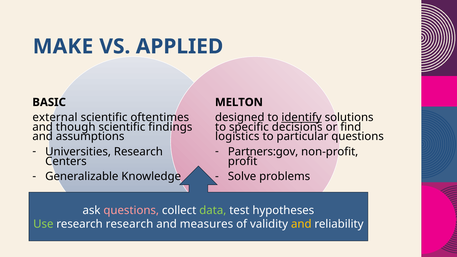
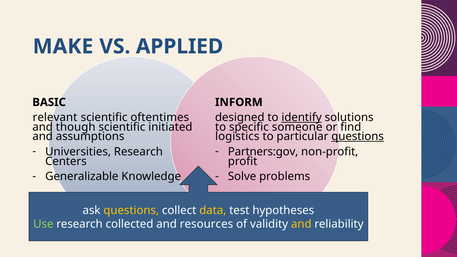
MELTON: MELTON -> INFORM
external: external -> relevant
findings: findings -> initiated
decisions: decisions -> someone
questions at (358, 137) underline: none -> present
questions at (131, 211) colour: pink -> yellow
data colour: light green -> yellow
research research: research -> collected
measures: measures -> resources
